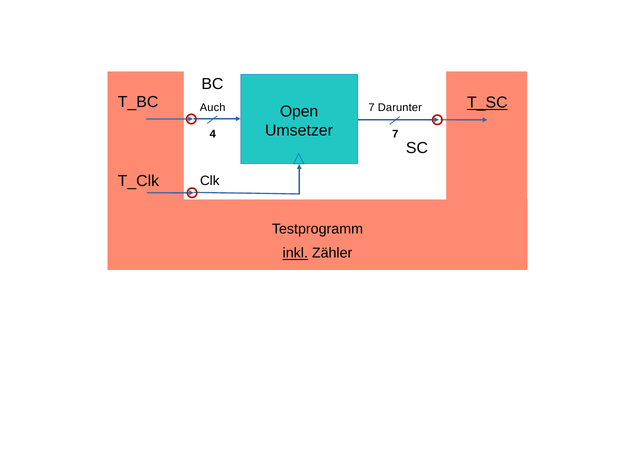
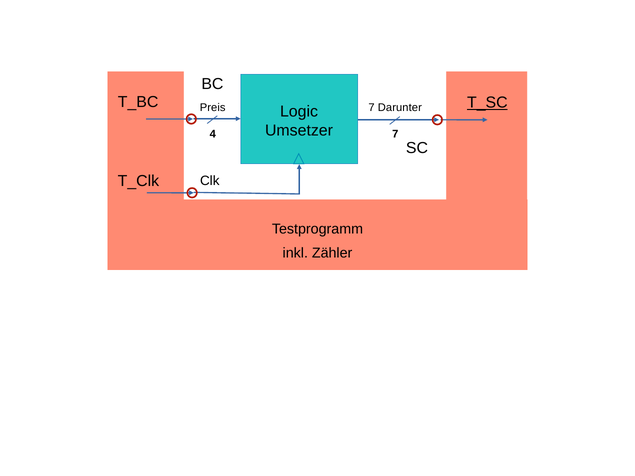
Auch: Auch -> Preis
Open: Open -> Logic
inkl underline: present -> none
